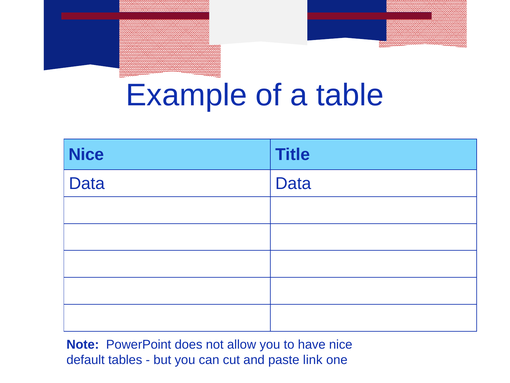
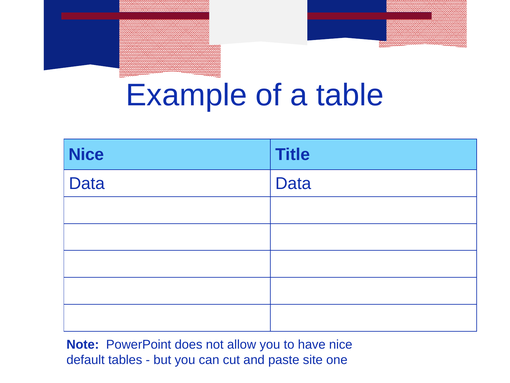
link: link -> site
